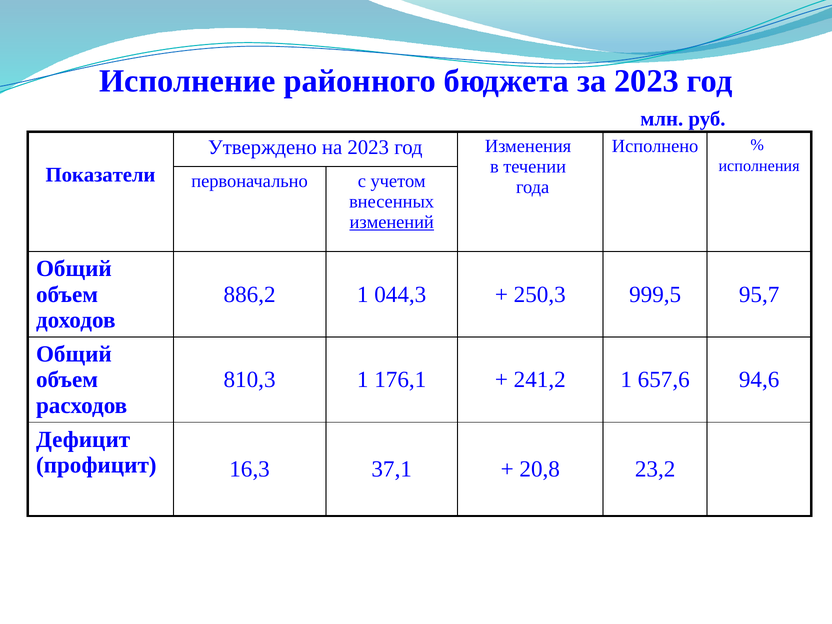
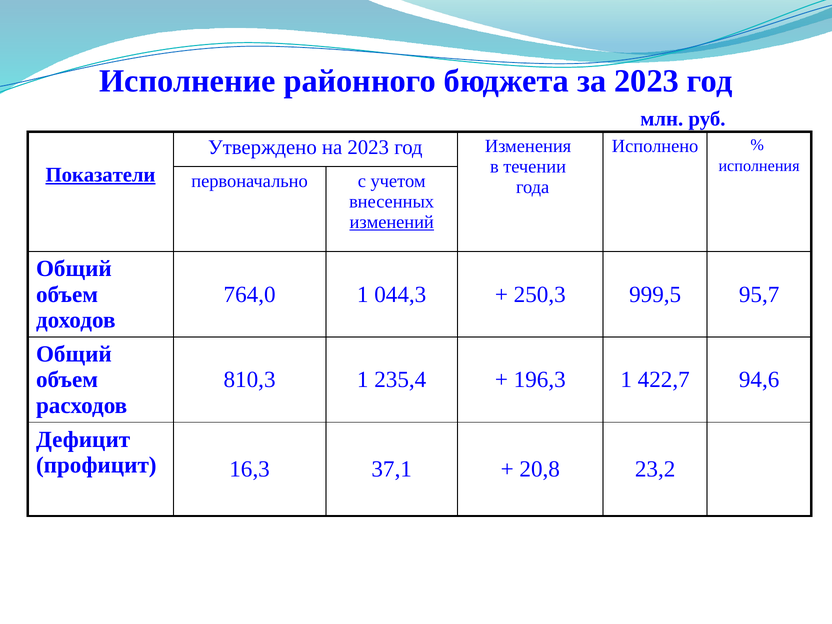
Показатели underline: none -> present
886,2: 886,2 -> 764,0
176,1: 176,1 -> 235,4
241,2: 241,2 -> 196,3
657,6: 657,6 -> 422,7
